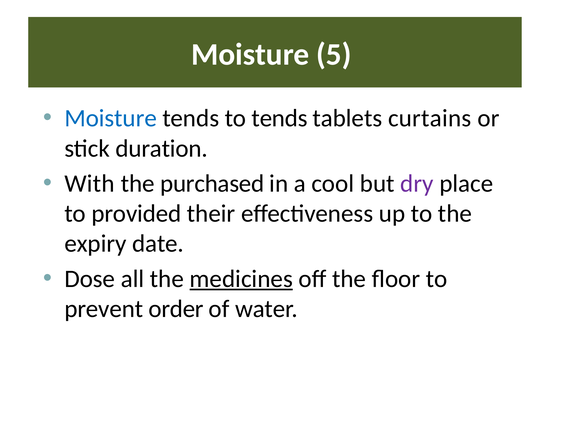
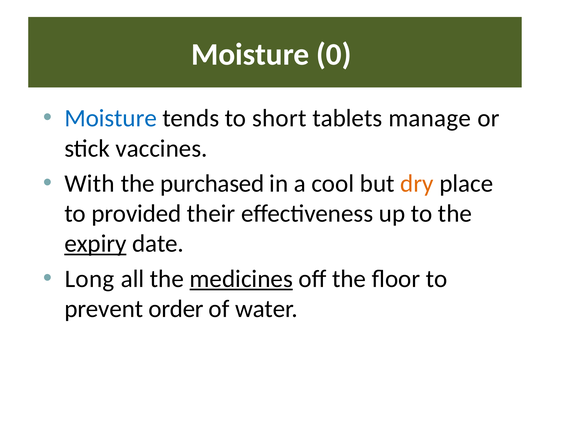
5: 5 -> 0
to tends: tends -> short
curtains: curtains -> manage
duration: duration -> vaccines
dry colour: purple -> orange
expiry underline: none -> present
Dose: Dose -> Long
